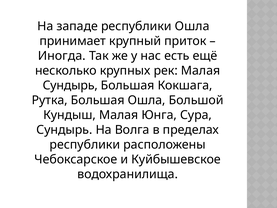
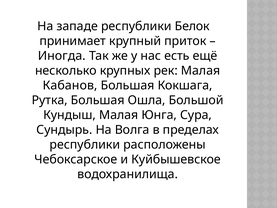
республики Ошла: Ошла -> Белок
Сундырь at (70, 85): Сундырь -> Кабанов
